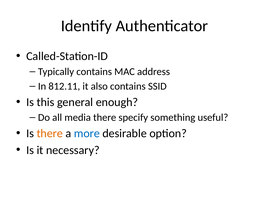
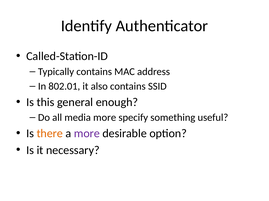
812.11: 812.11 -> 802.01
media there: there -> more
more at (87, 134) colour: blue -> purple
